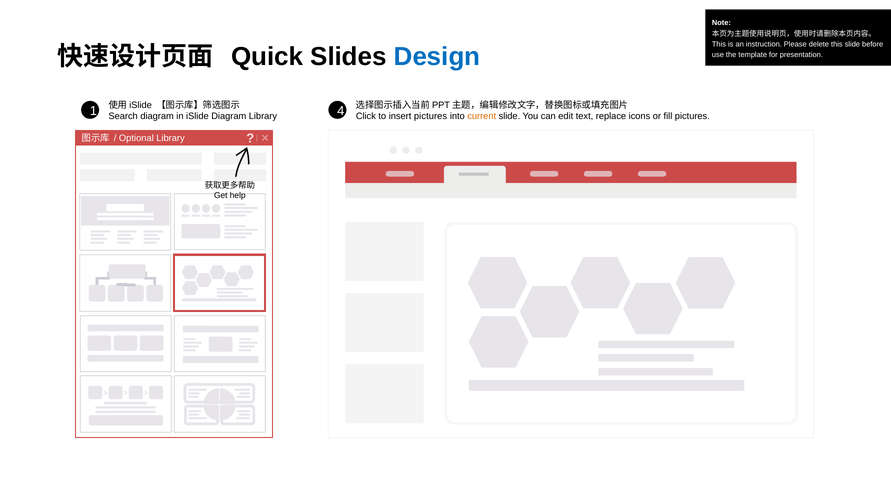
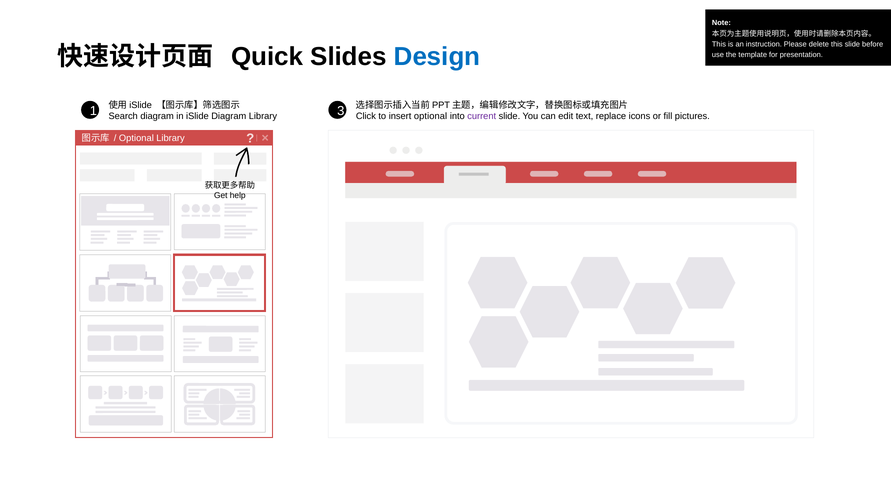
4: 4 -> 3
insert pictures: pictures -> optional
current colour: orange -> purple
